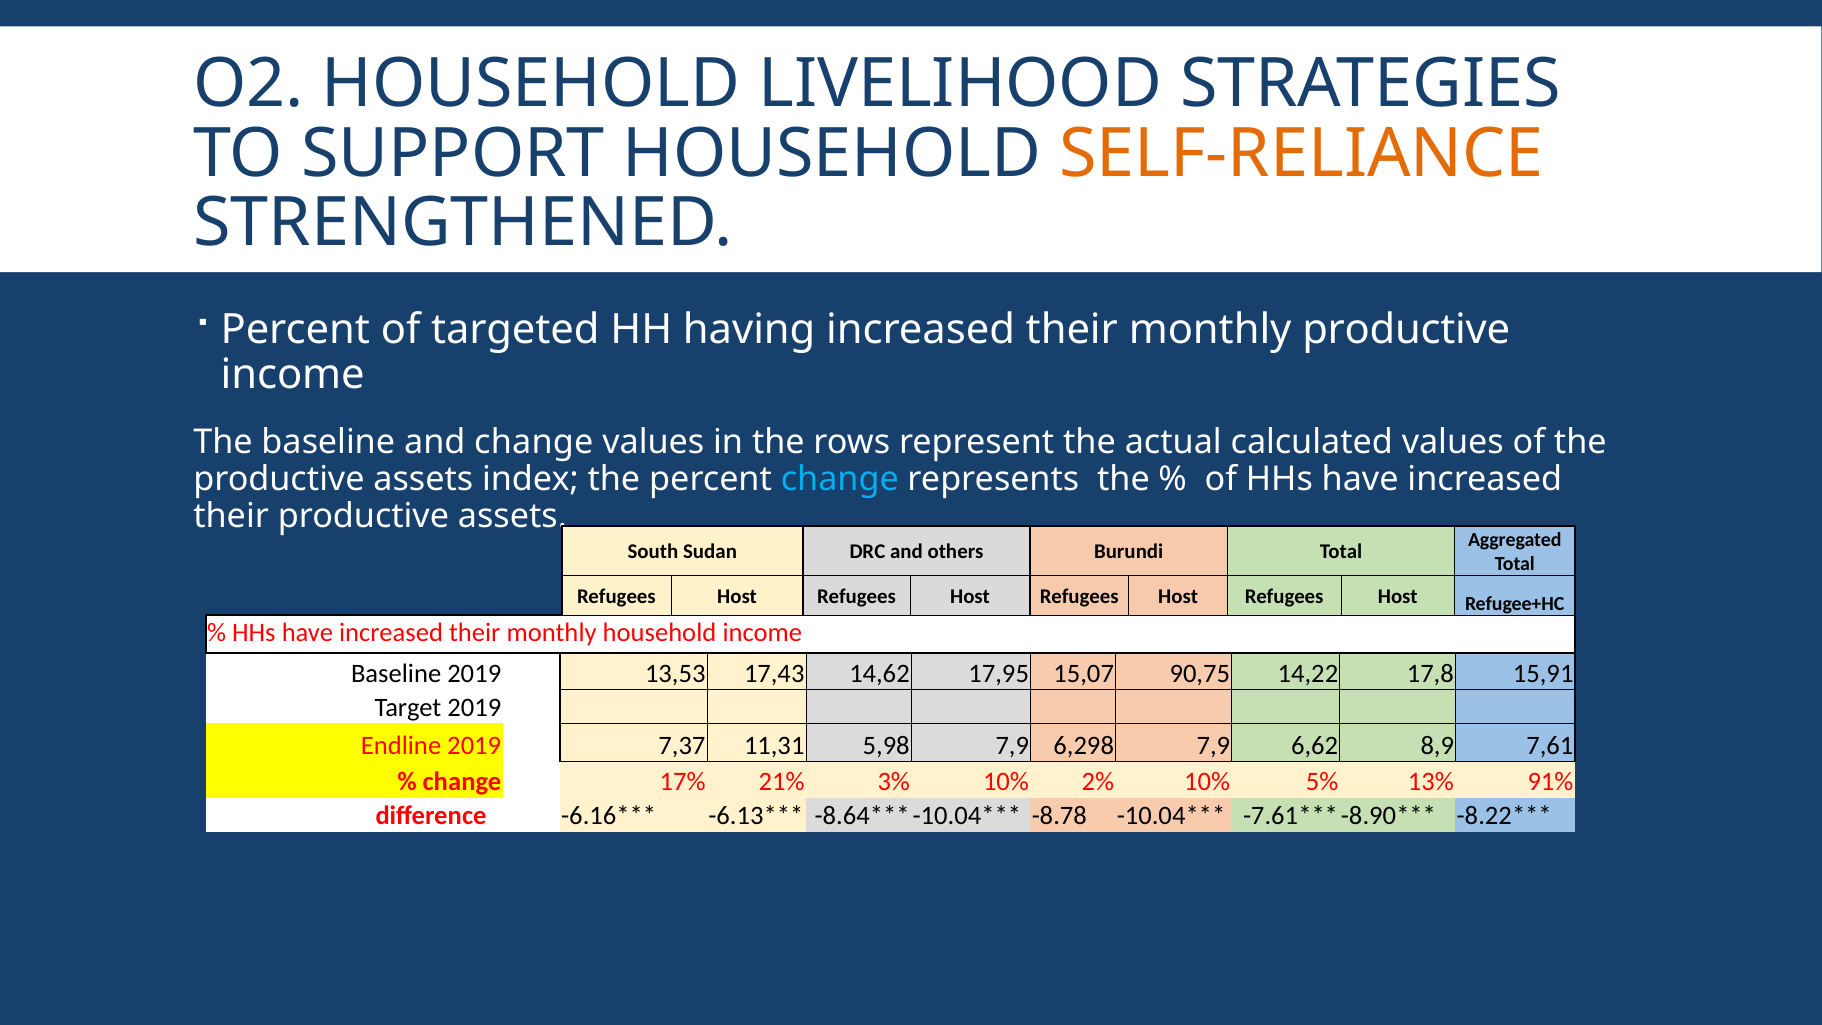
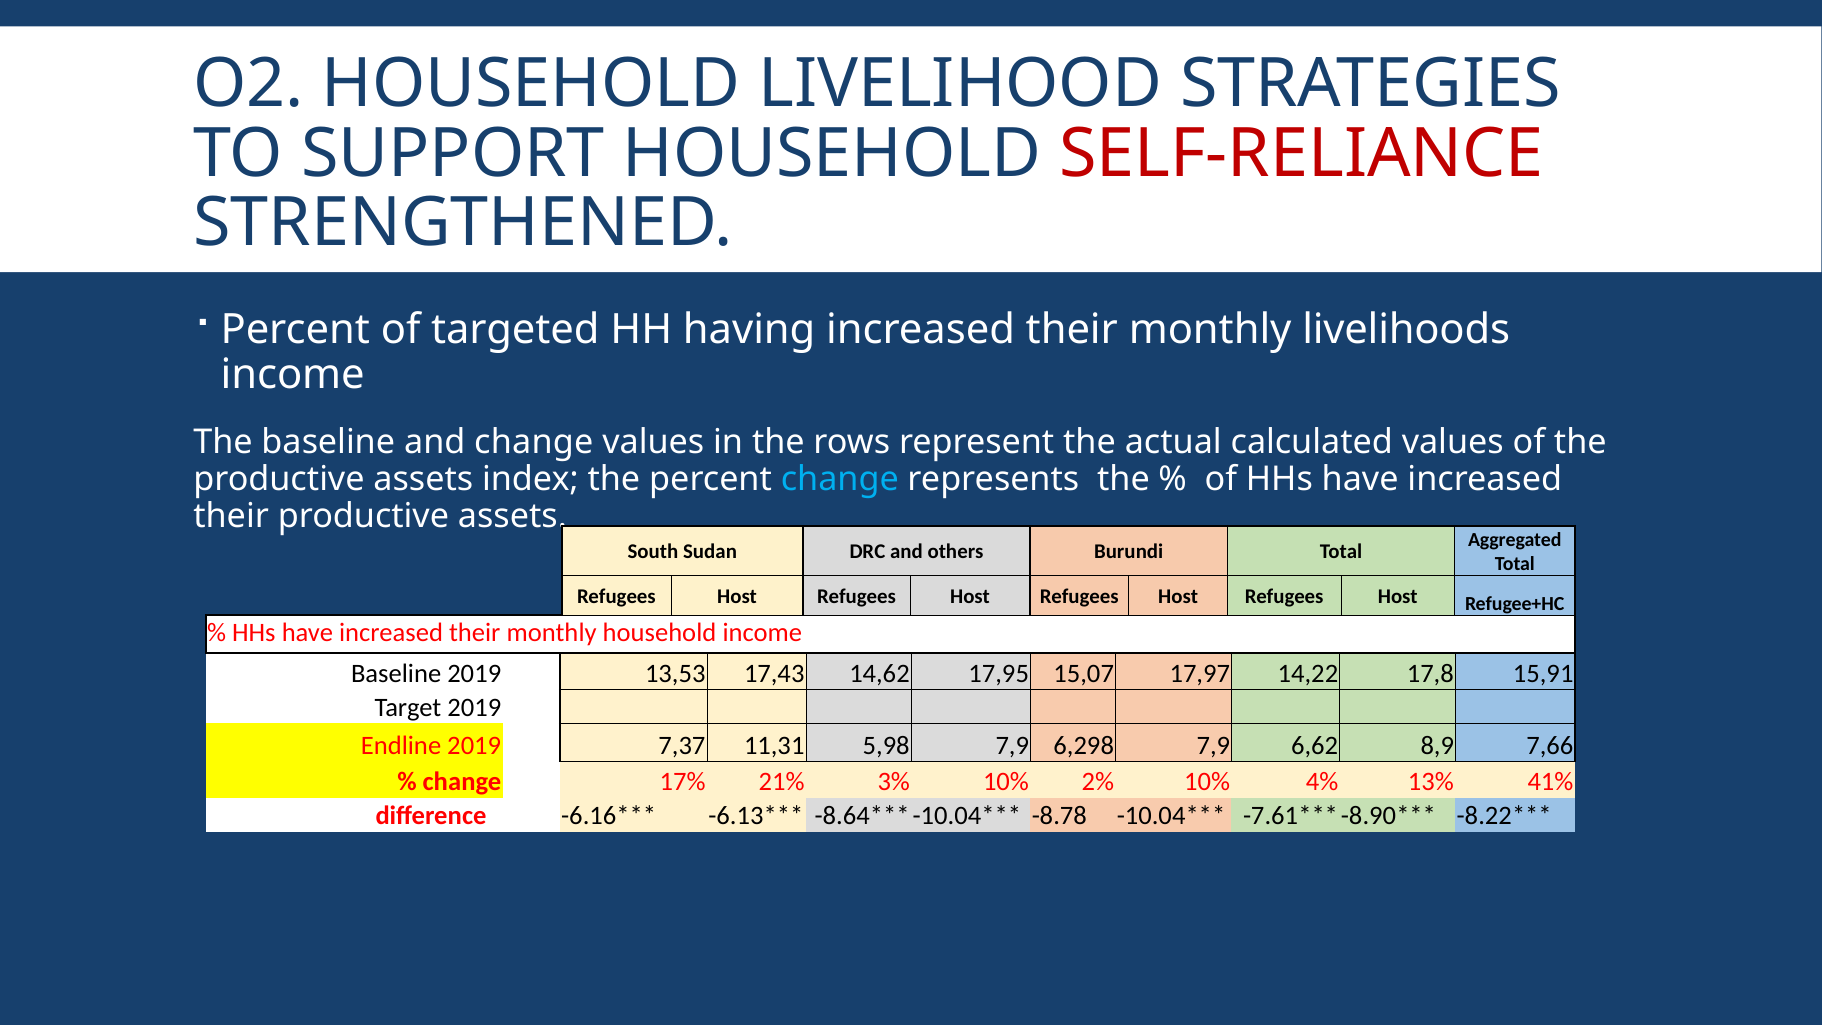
SELF-RELIANCE colour: orange -> red
monthly productive: productive -> livelihoods
90,75: 90,75 -> 17,97
7,61: 7,61 -> 7,66
5%: 5% -> 4%
91%: 91% -> 41%
